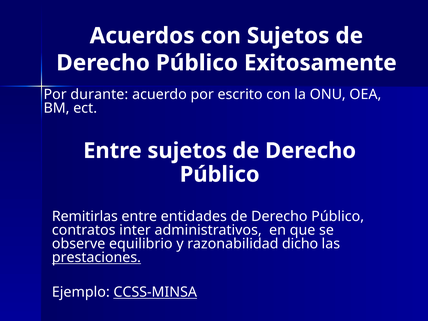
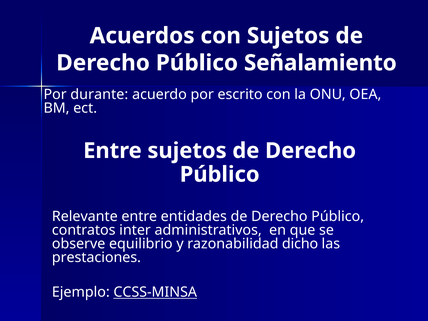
Exitosamente: Exitosamente -> Señalamiento
Remitirlas: Remitirlas -> Relevante
prestaciones underline: present -> none
